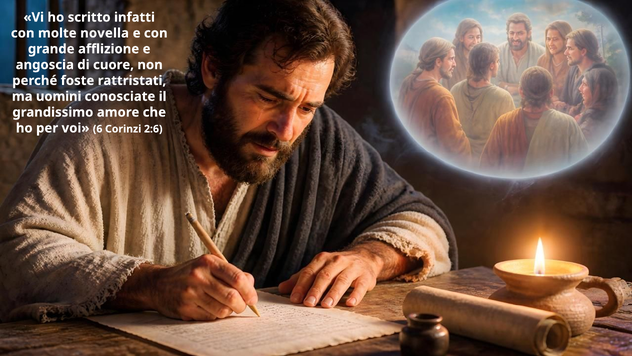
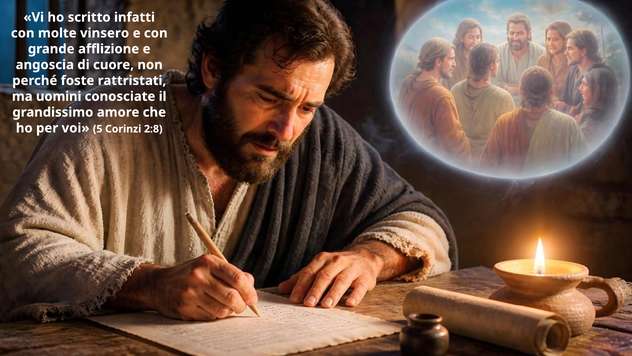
novella: novella -> vinsero
6: 6 -> 5
2:6: 2:6 -> 2:8
